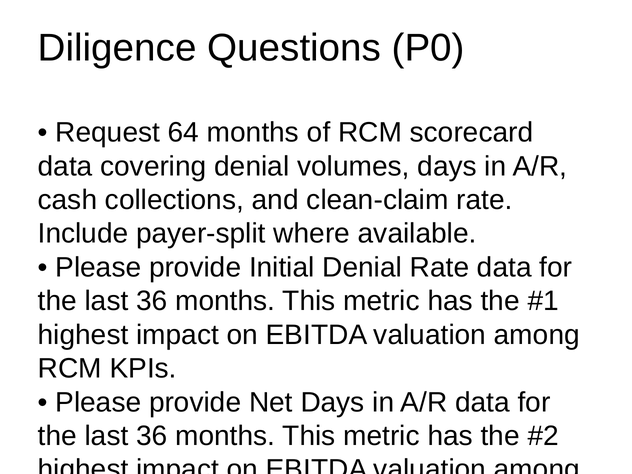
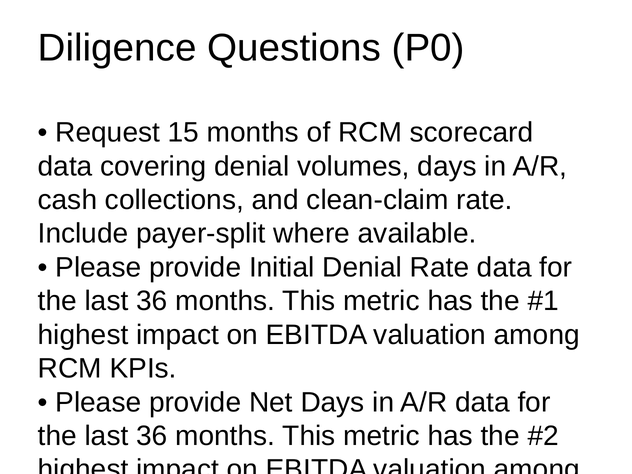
64: 64 -> 15
